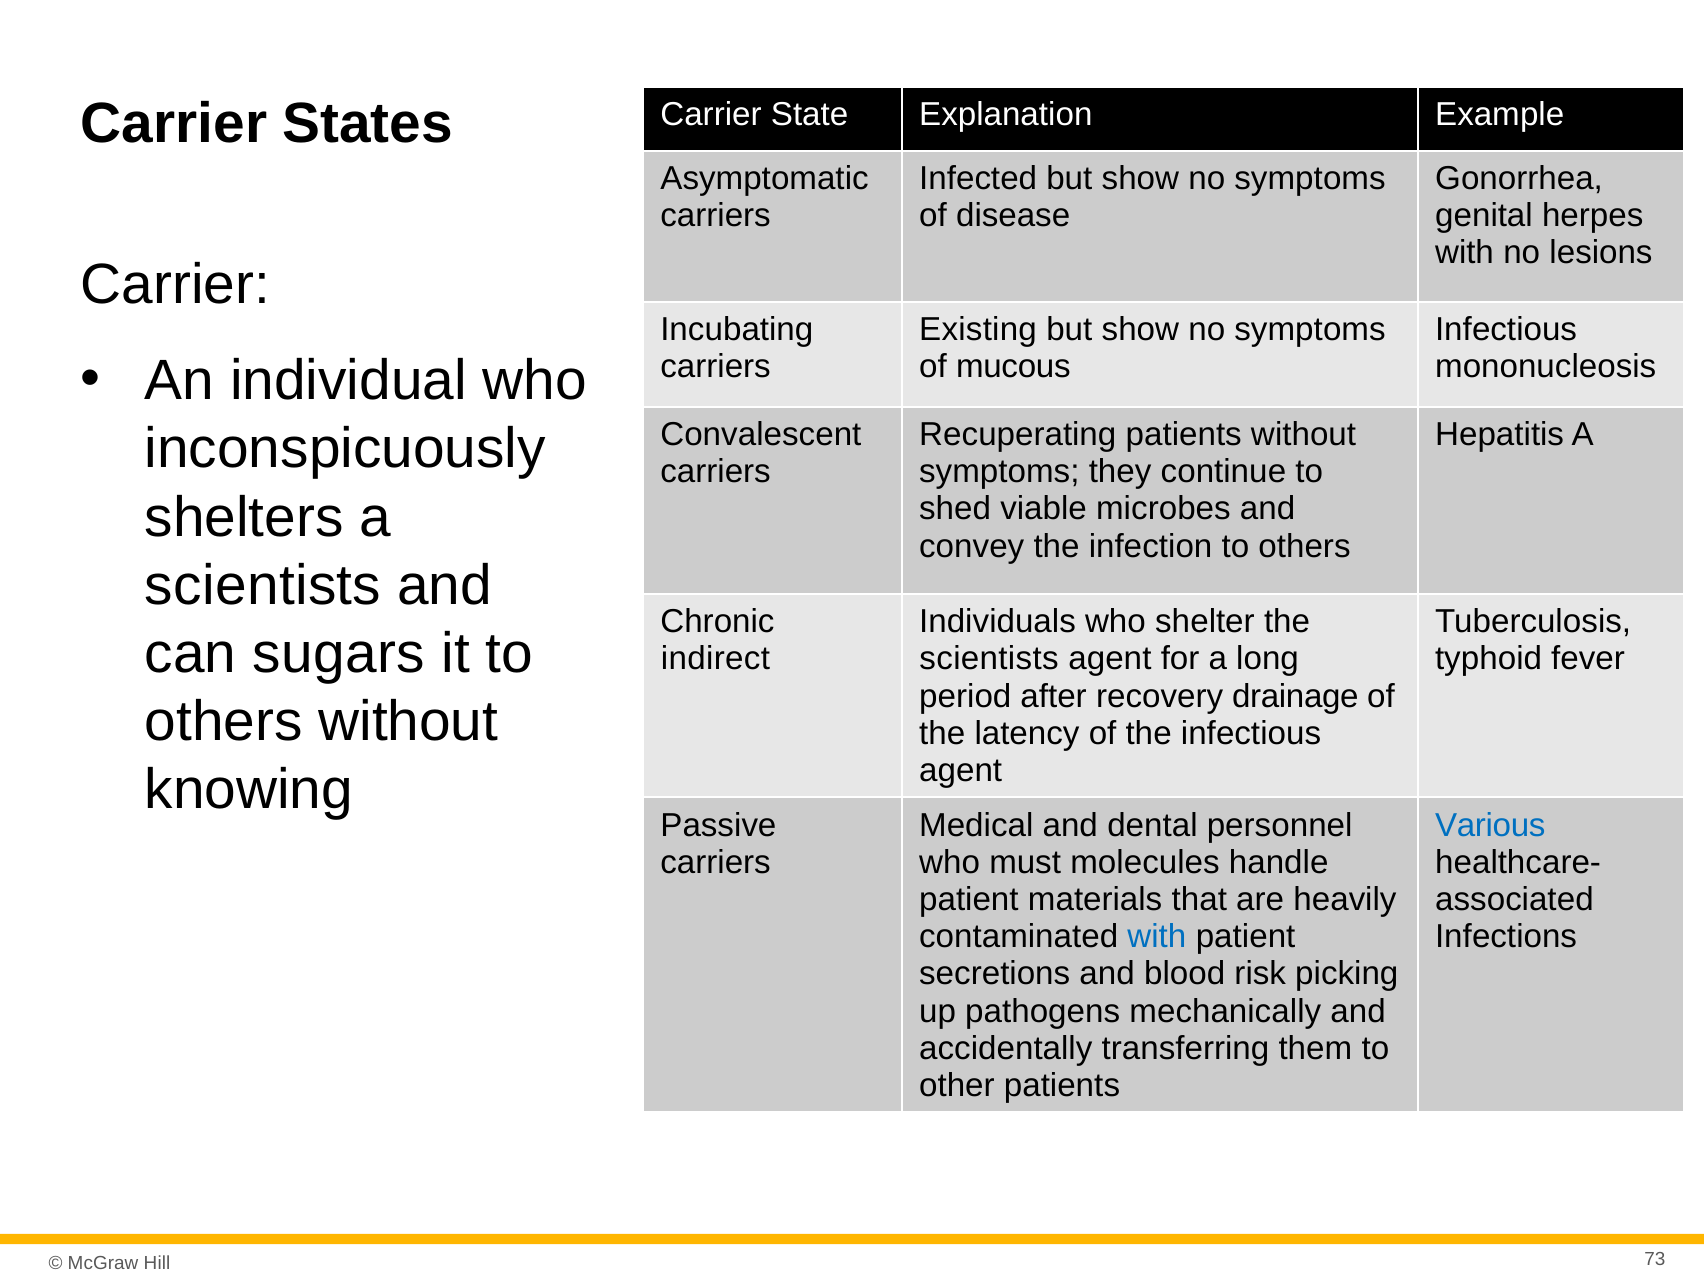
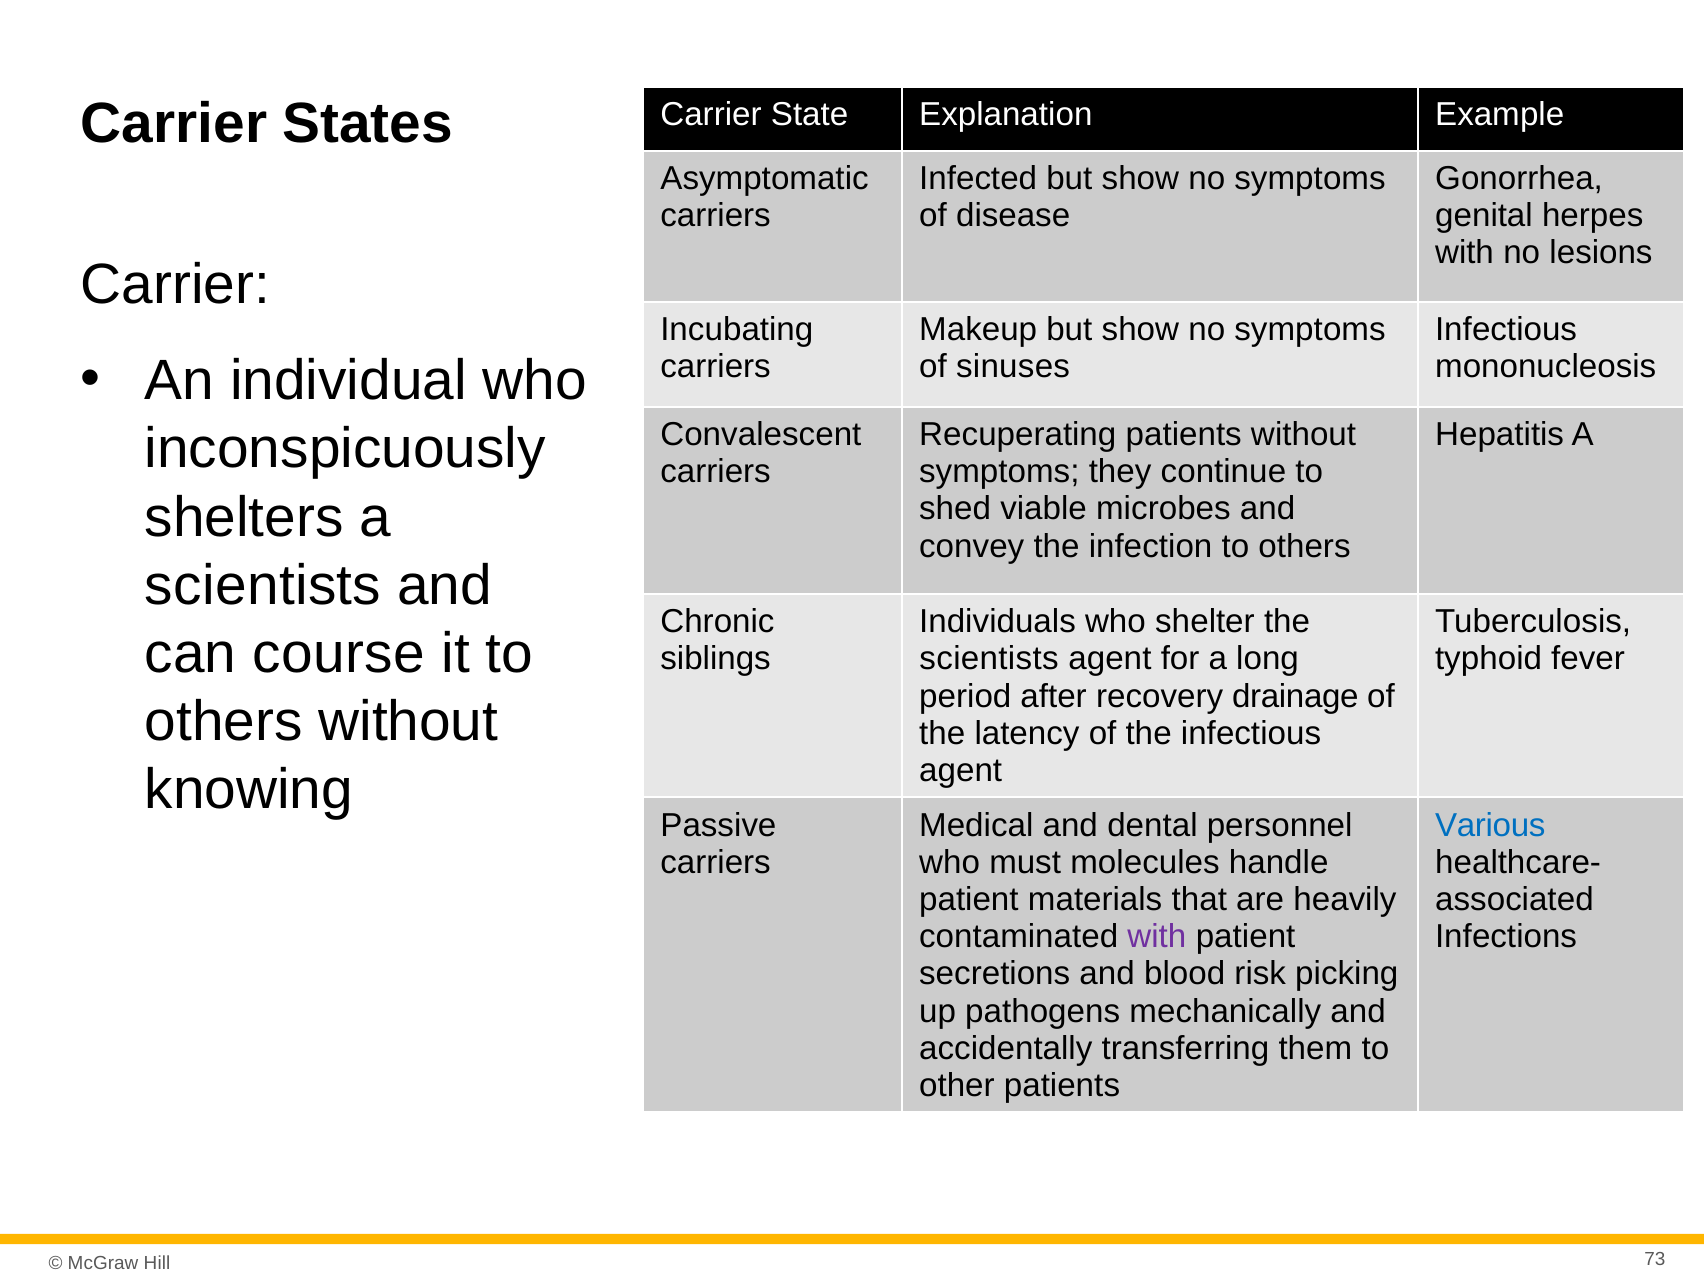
Existing: Existing -> Makeup
mucous: mucous -> sinuses
sugars: sugars -> course
indirect: indirect -> siblings
with at (1157, 937) colour: blue -> purple
